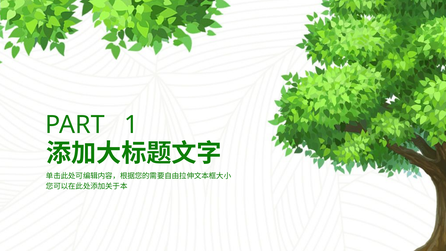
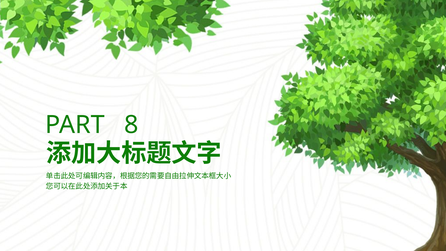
1: 1 -> 8
